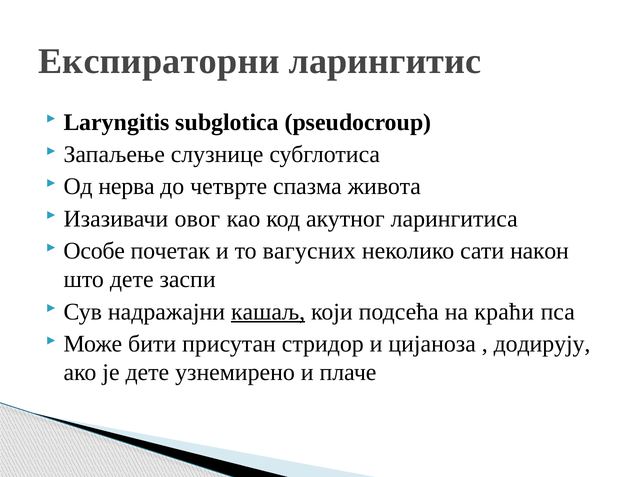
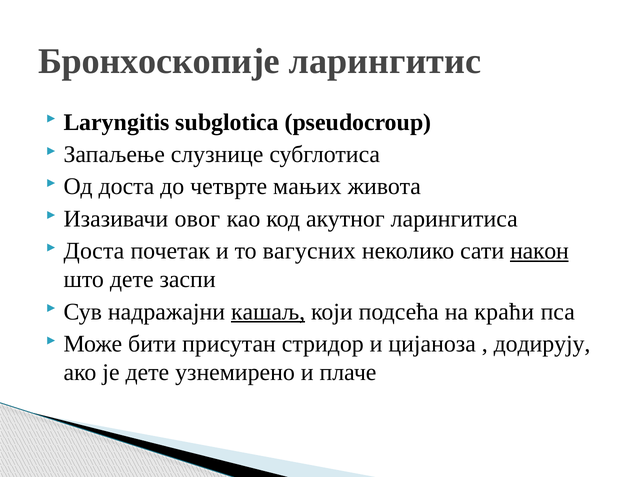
Експираторни: Експираторни -> Бронхоскопије
Од нерва: нерва -> доста
спазма: спазма -> мањих
Особе at (94, 251): Особе -> Доста
након underline: none -> present
